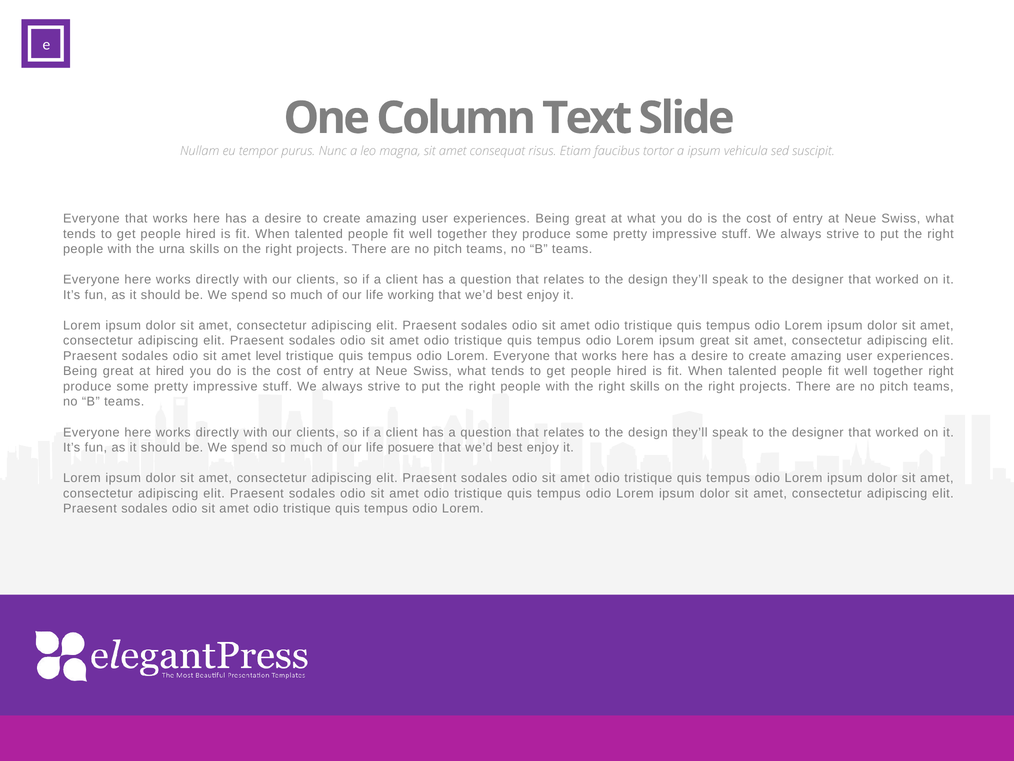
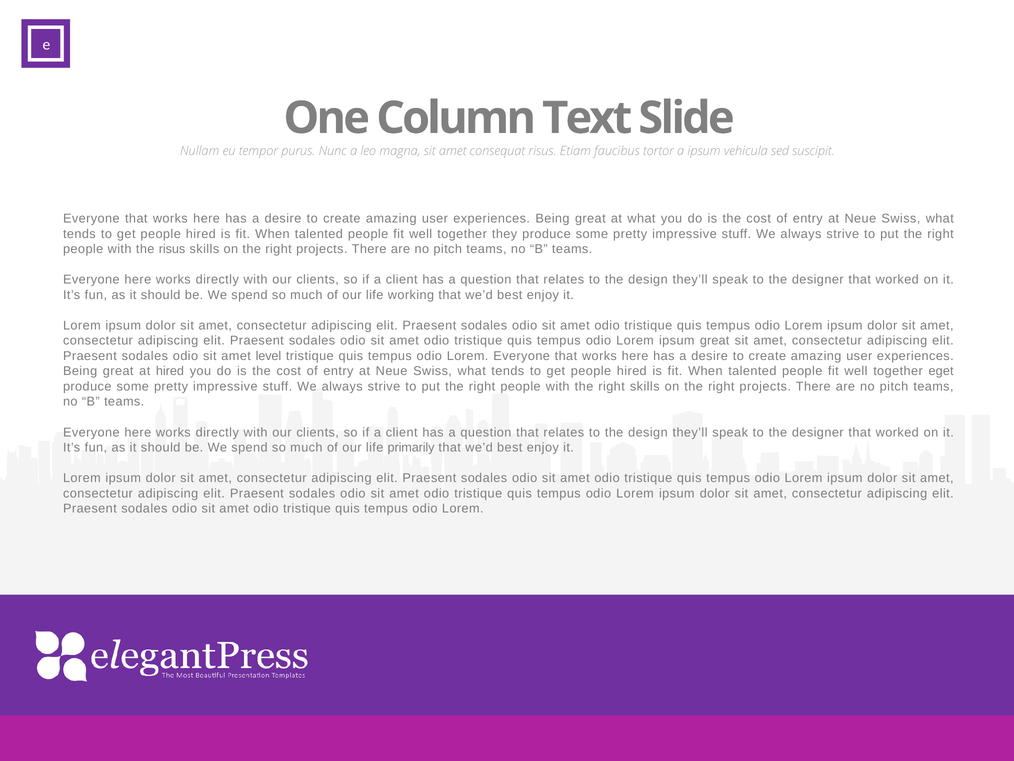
the urna: urna -> risus
together right: right -> eget
posuere: posuere -> primarily
